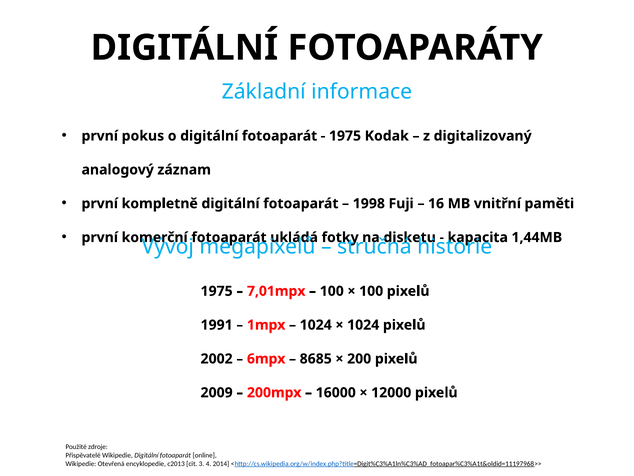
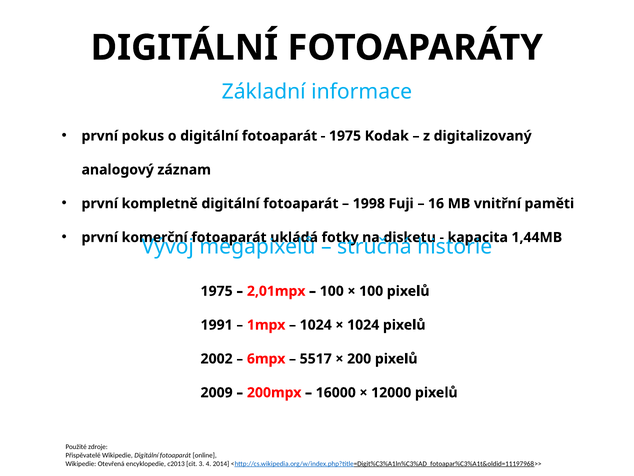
7,01mpx: 7,01mpx -> 2,01mpx
8685: 8685 -> 5517
